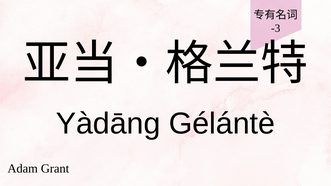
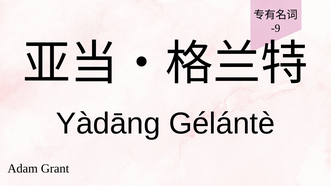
-3: -3 -> -9
